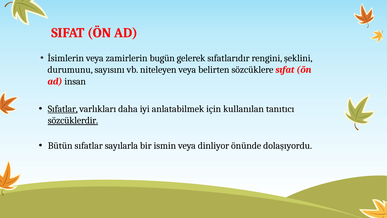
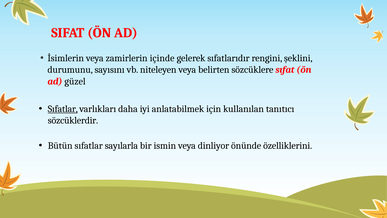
bugün: bugün -> içinde
insan: insan -> güzel
sözcüklerdir underline: present -> none
dolaşıyordu: dolaşıyordu -> özelliklerini
